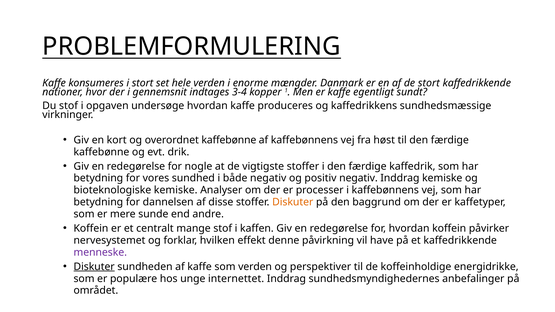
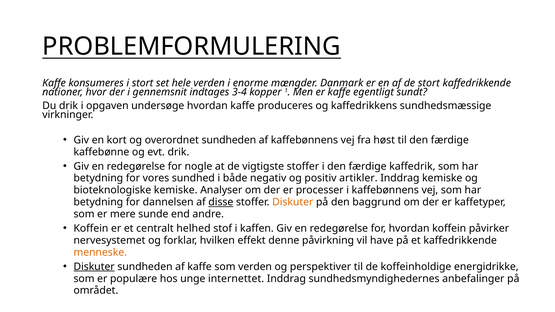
Du stof: stof -> drik
overordnet kaffebønne: kaffebønne -> sundheden
positiv negativ: negativ -> artikler
disse underline: none -> present
mange: mange -> helhed
menneske colour: purple -> orange
